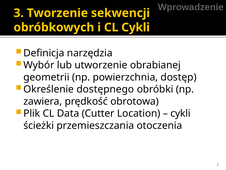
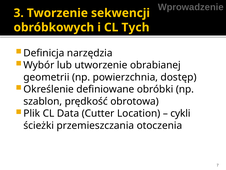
CL Cykli: Cykli -> Tych
dostępnego: dostępnego -> definiowane
zawiera: zawiera -> szablon
